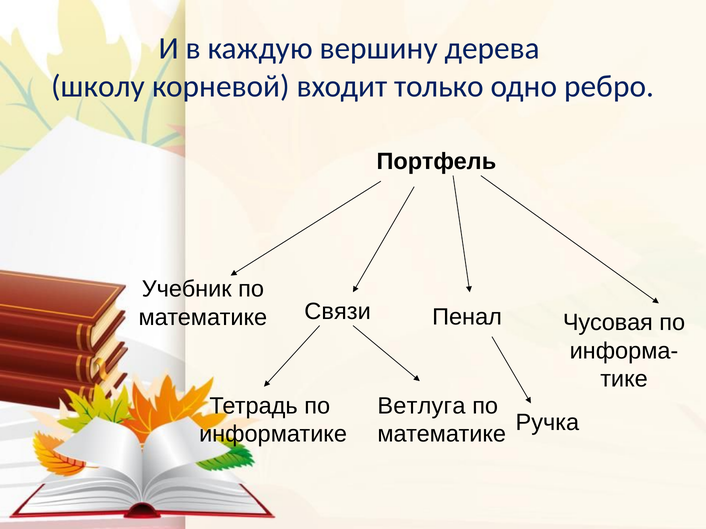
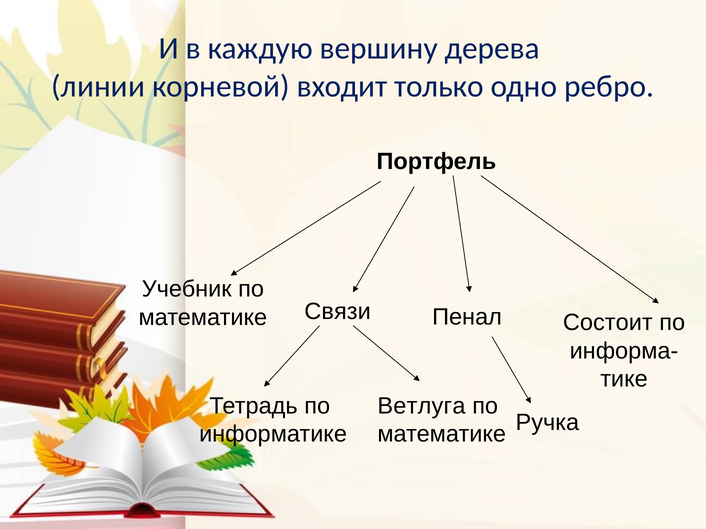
школу: школу -> линии
Чусовая: Чусовая -> Состоит
